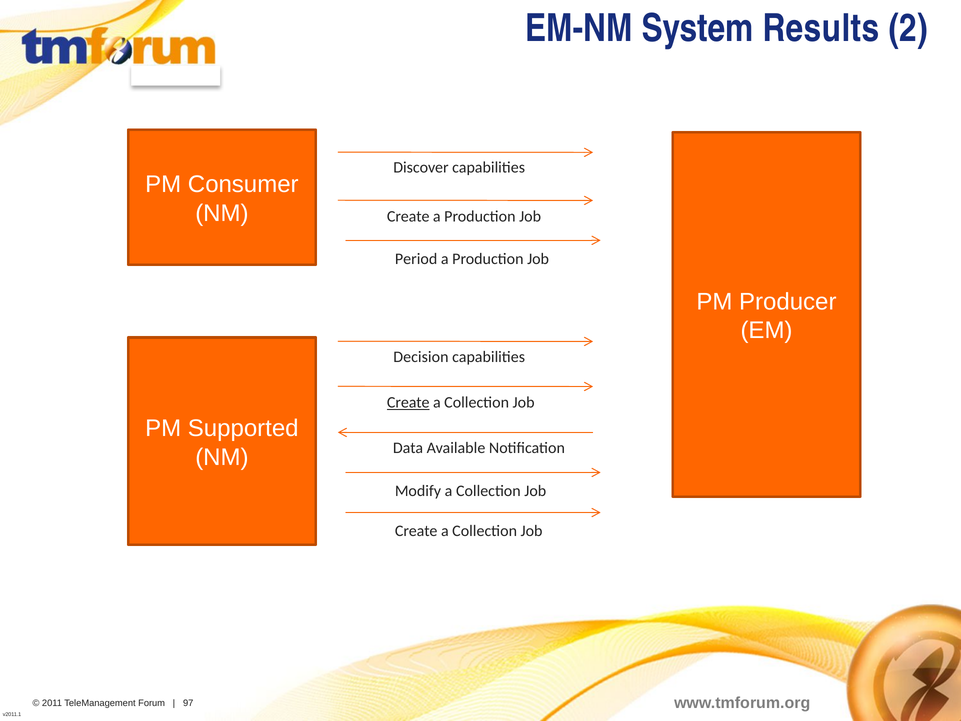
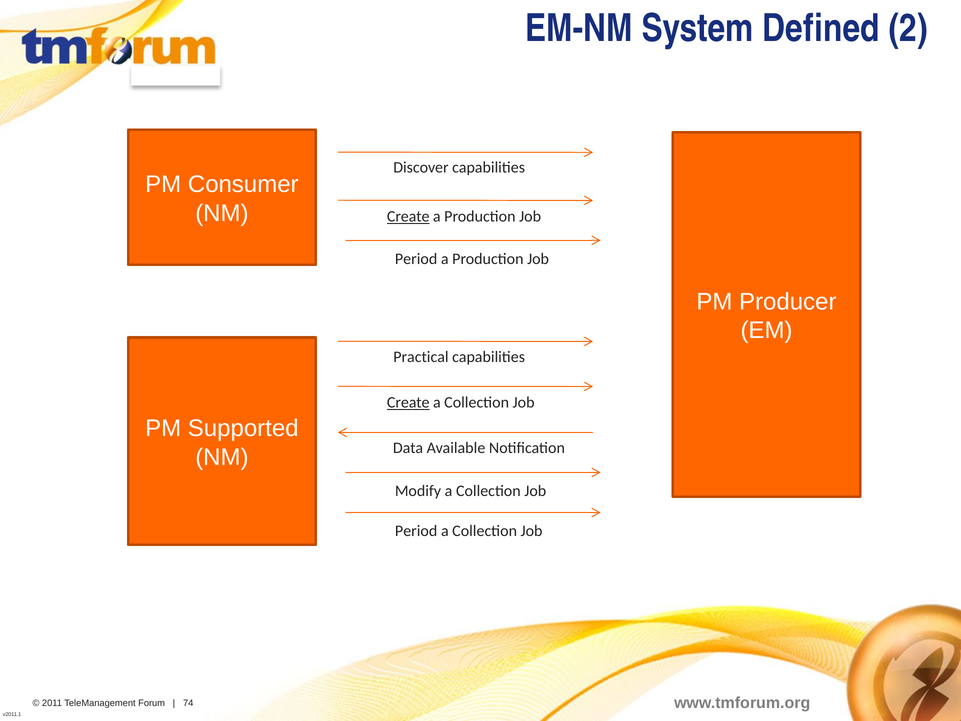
Results: Results -> Defined
Create at (408, 217) underline: none -> present
Decision: Decision -> Practical
Create at (416, 531): Create -> Period
97: 97 -> 74
